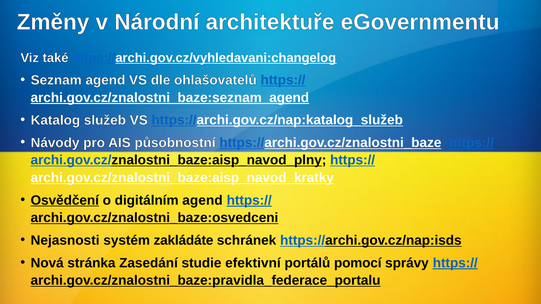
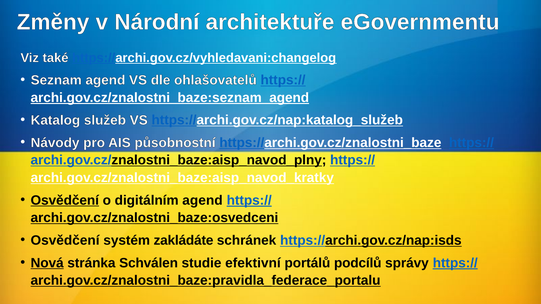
Nejasnosti at (65, 241): Nejasnosti -> Osvědčení
Nová underline: none -> present
Zasedání: Zasedání -> Schválen
pomocí: pomocí -> podcílů
